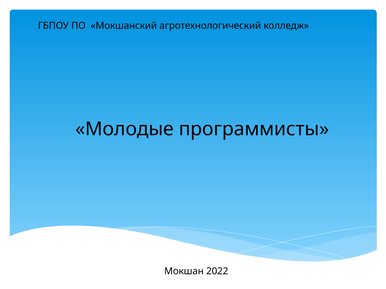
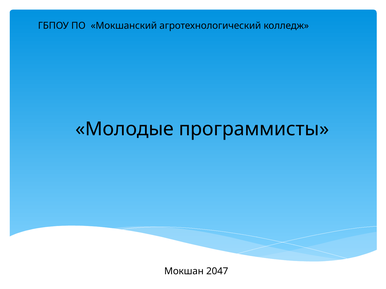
2022: 2022 -> 2047
